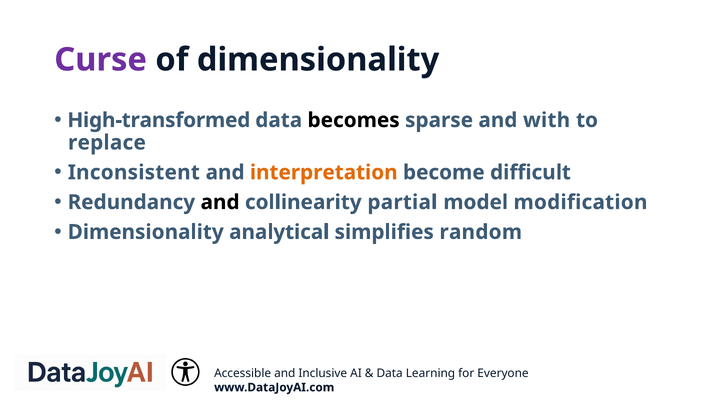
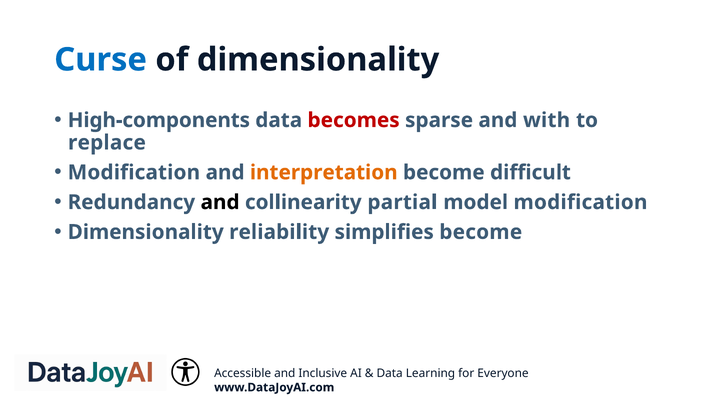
Curse colour: purple -> blue
High-transformed: High-transformed -> High-components
becomes colour: black -> red
Inconsistent at (134, 173): Inconsistent -> Modification
analytical: analytical -> reliability
simplifies random: random -> become
